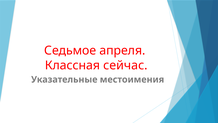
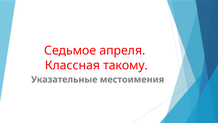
сейчас: сейчас -> такому
